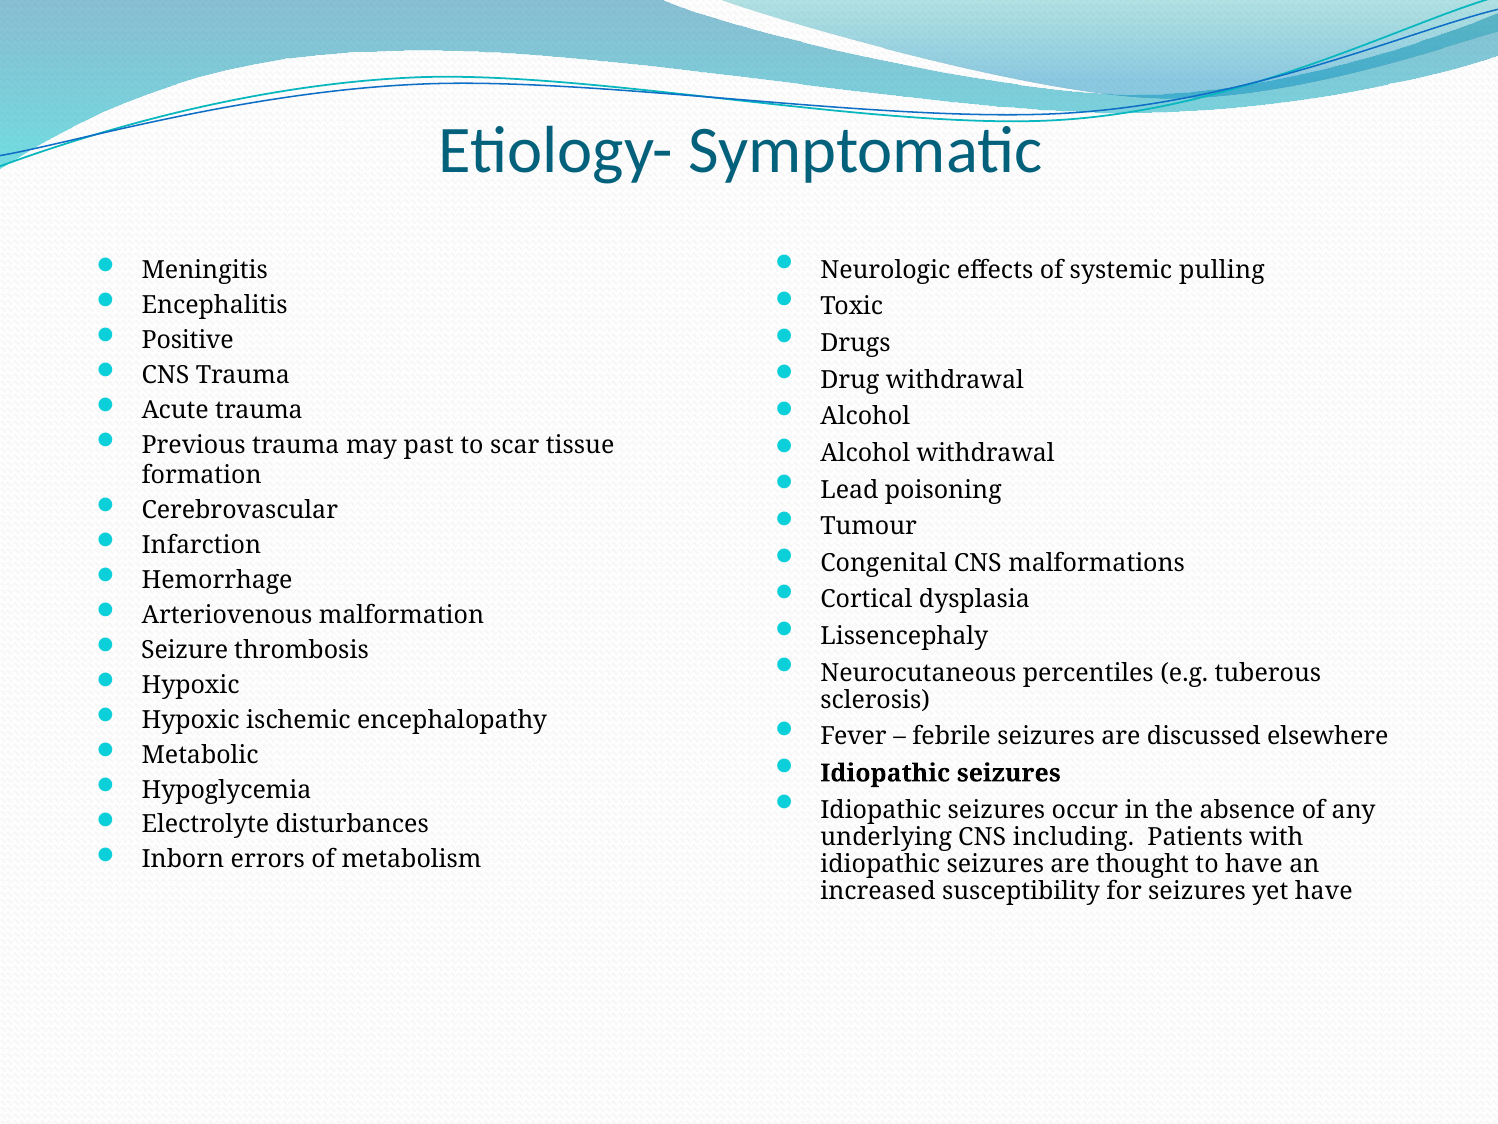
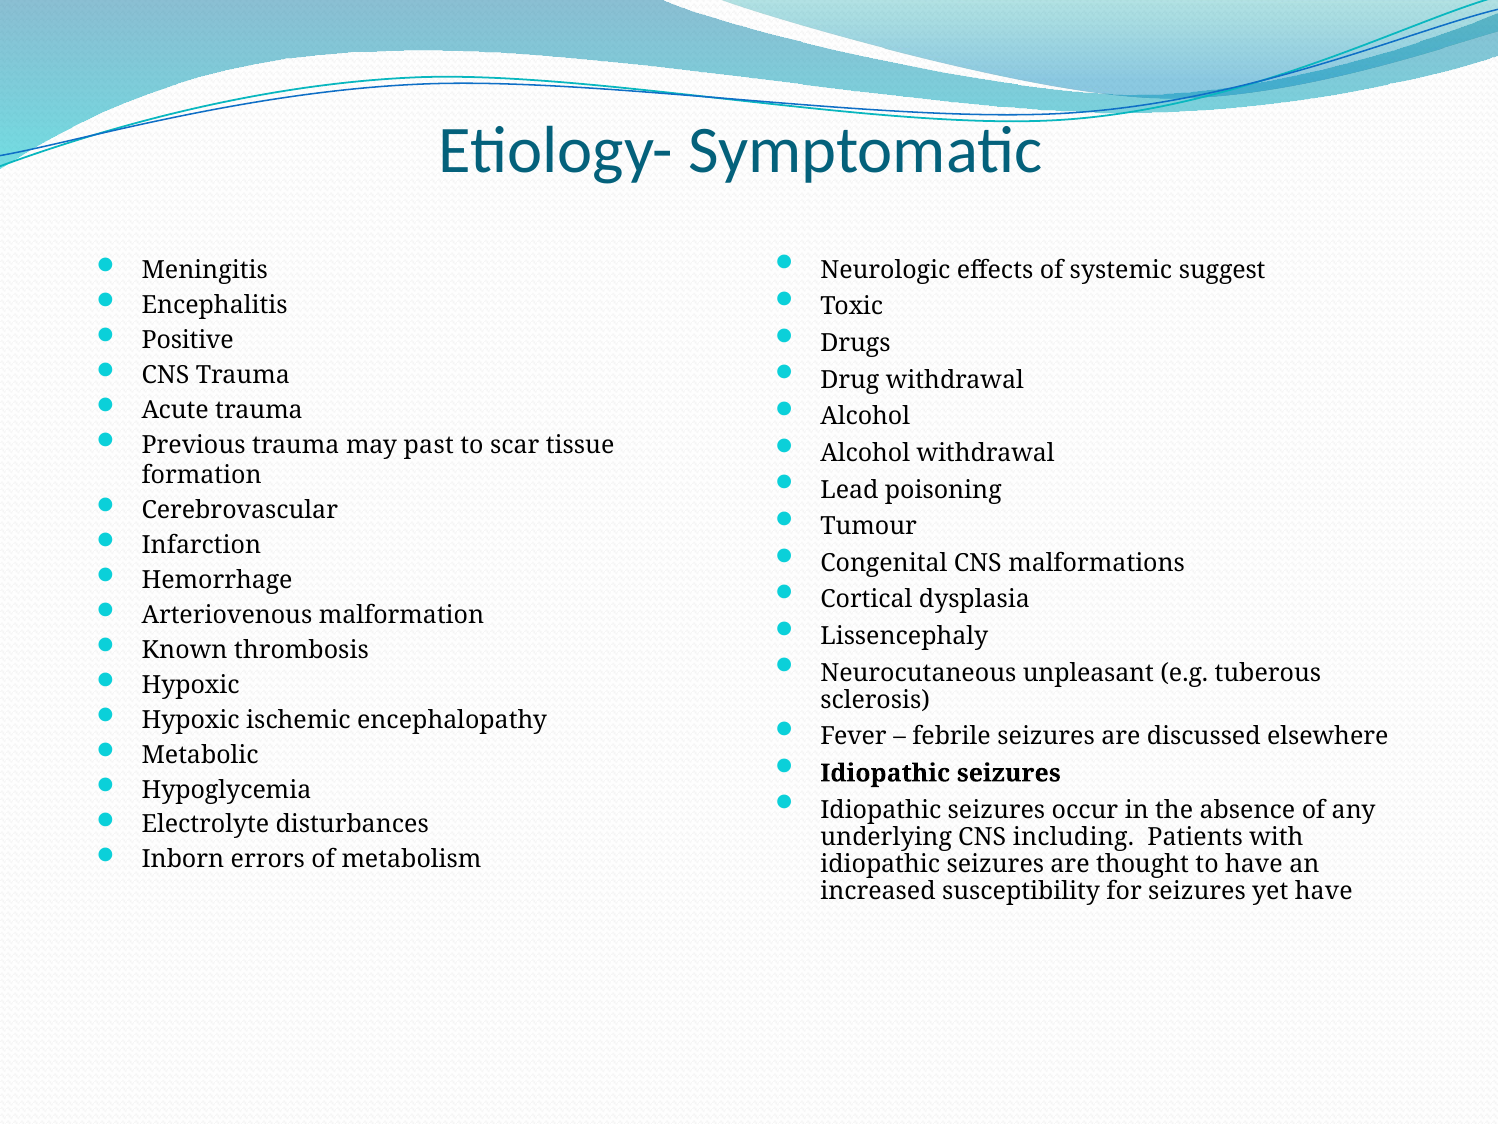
pulling: pulling -> suggest
Seizure: Seizure -> Known
percentiles: percentiles -> unpleasant
